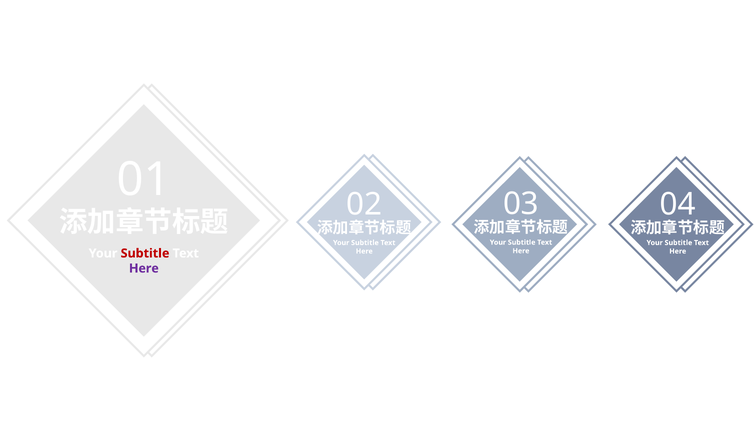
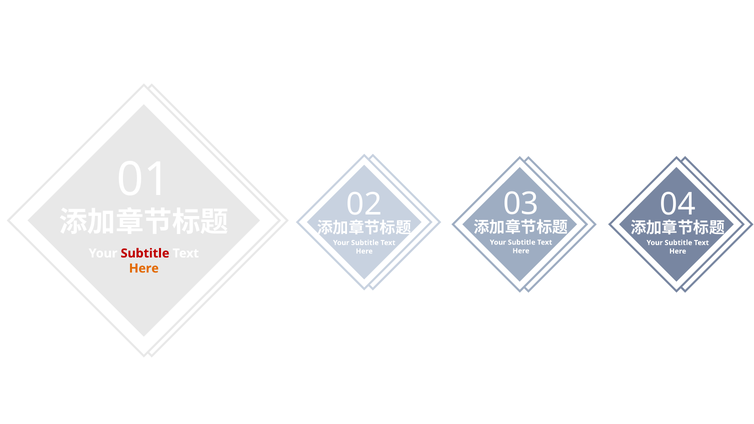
Here at (144, 268) colour: purple -> orange
